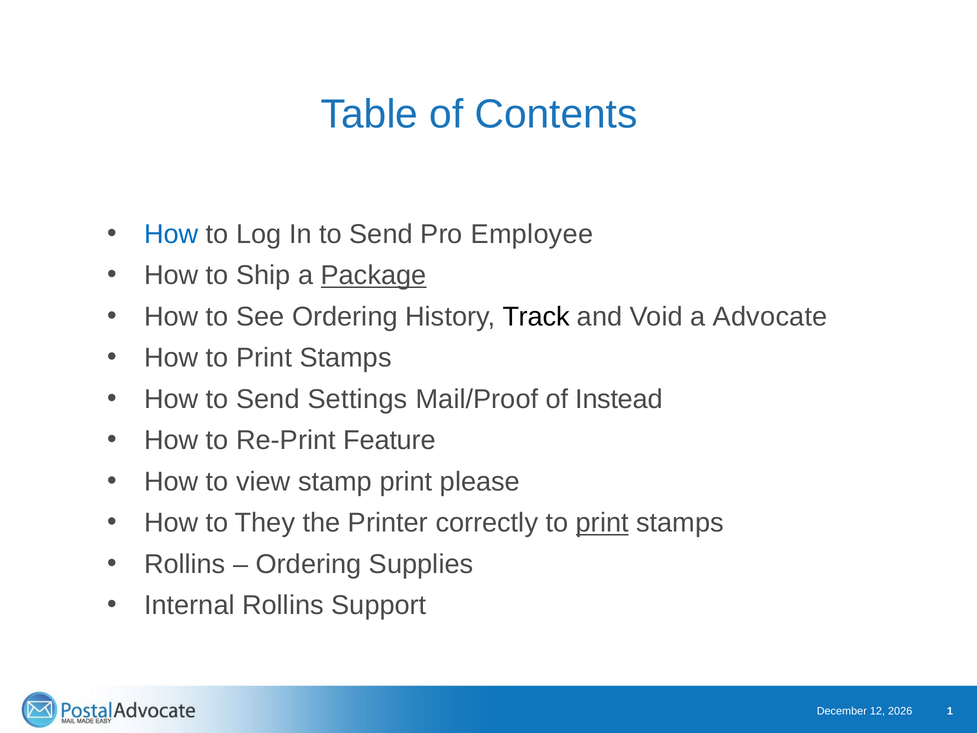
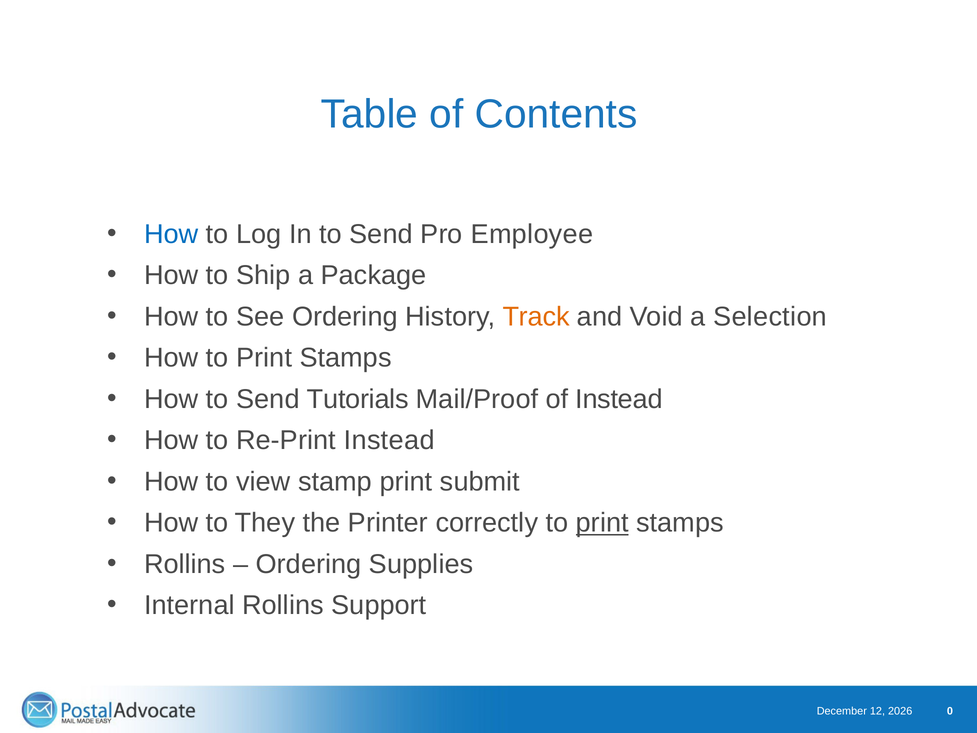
Package underline: present -> none
Track colour: black -> orange
Advocate: Advocate -> Selection
Settings: Settings -> Tutorials
Re-Print Feature: Feature -> Instead
please: please -> submit
1: 1 -> 0
